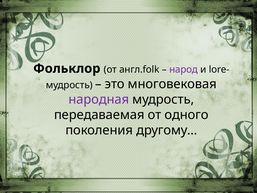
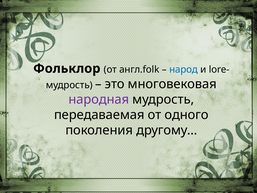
народ colour: purple -> blue
